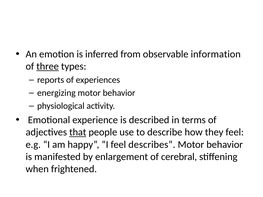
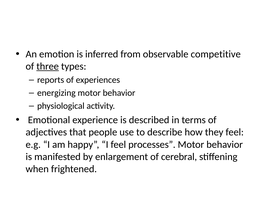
information: information -> competitive
that underline: present -> none
describes: describes -> processes
